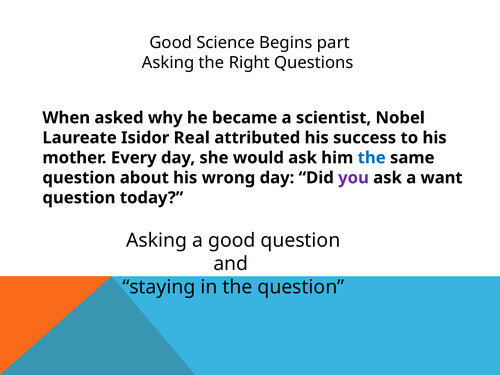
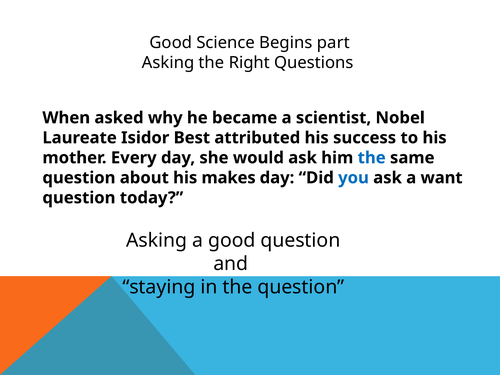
Real: Real -> Best
wrong: wrong -> makes
you colour: purple -> blue
